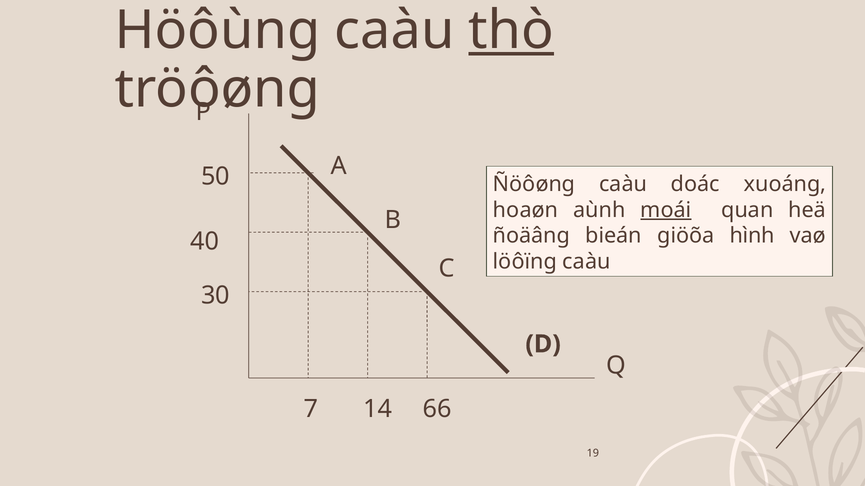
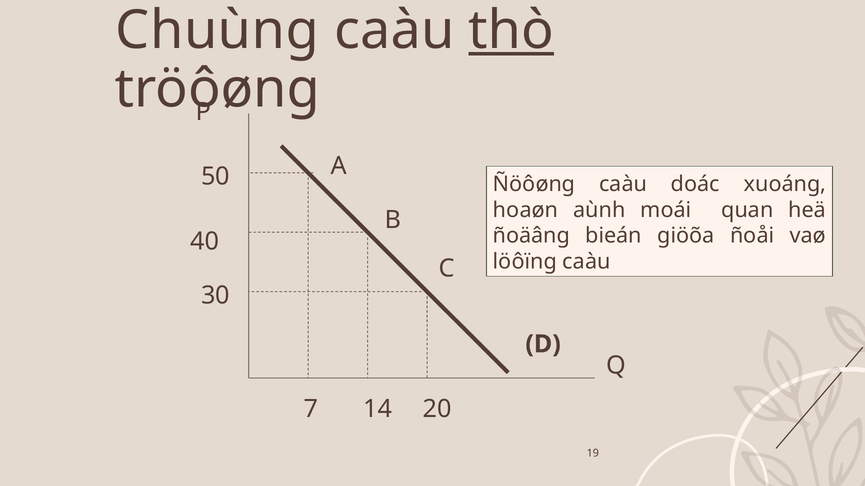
Höôùng: Höôùng -> Chuùng
moái underline: present -> none
hình: hình -> ñoåi
66: 66 -> 20
